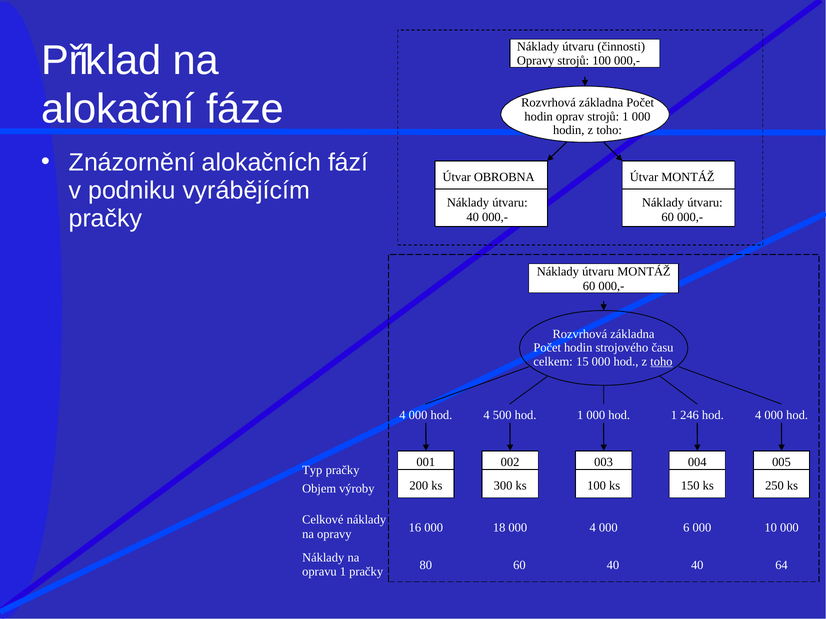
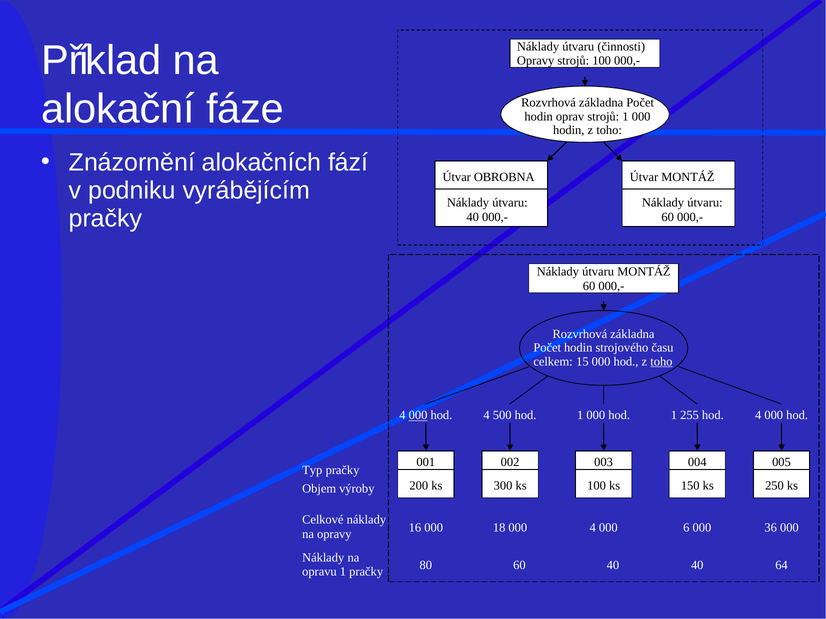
000 at (418, 416) underline: none -> present
246: 246 -> 255
10: 10 -> 36
